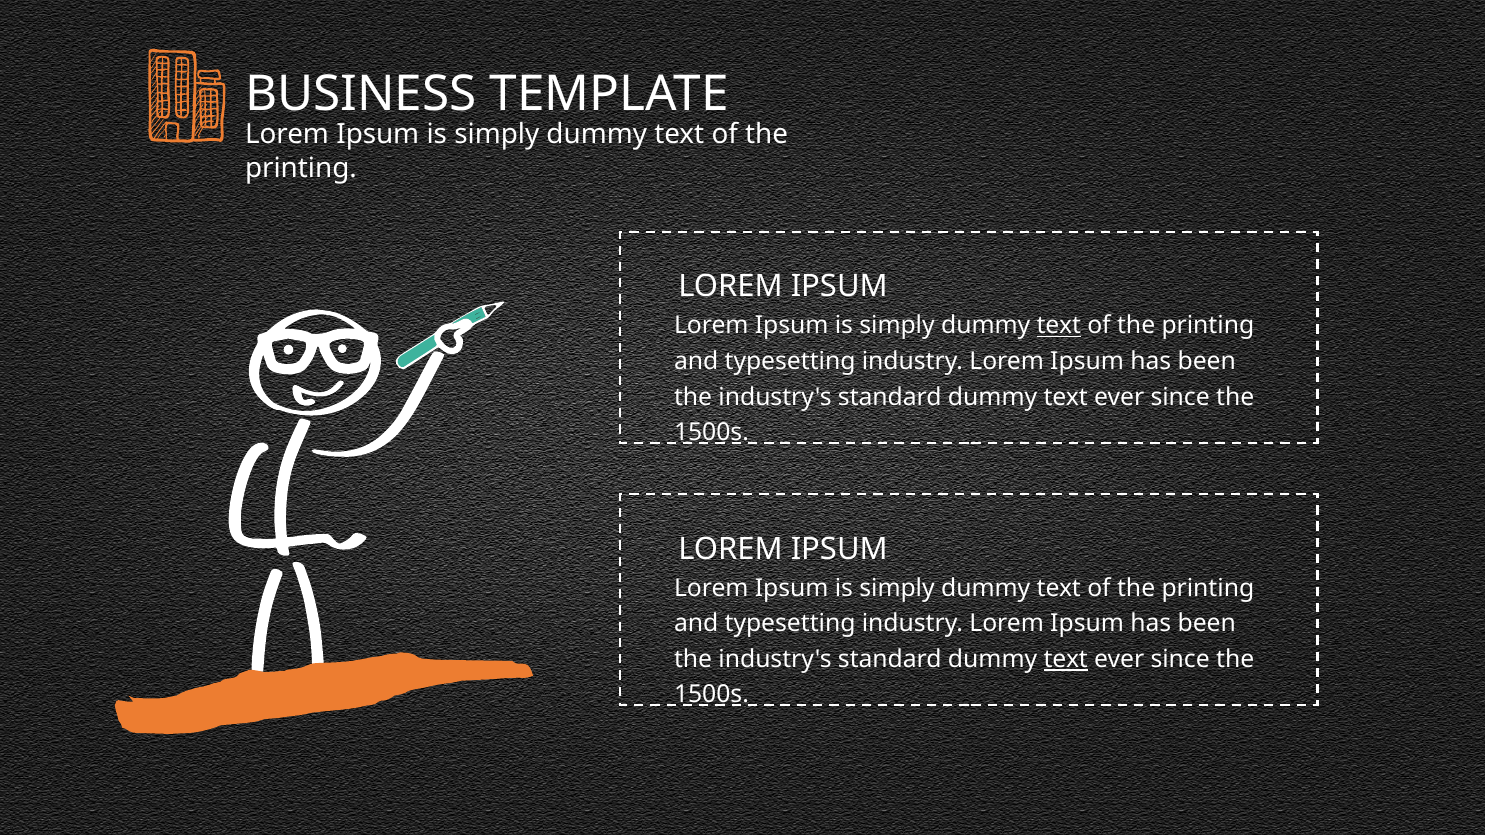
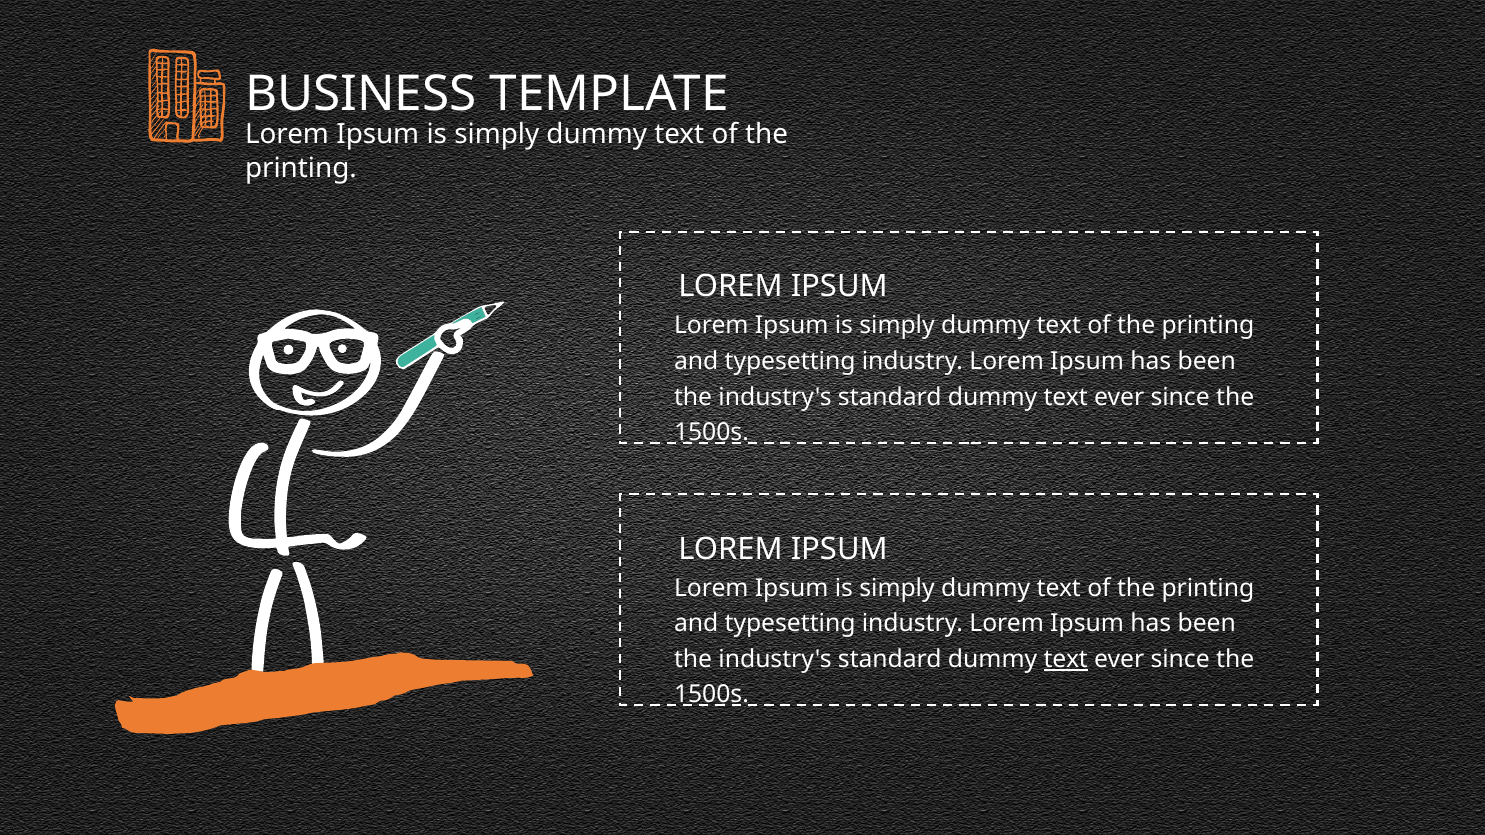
text at (1059, 326) underline: present -> none
